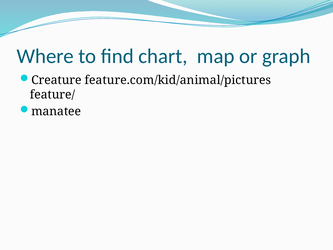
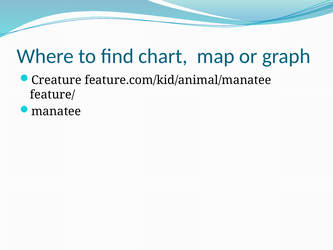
feature.com/kid/animal/pictures: feature.com/kid/animal/pictures -> feature.com/kid/animal/manatee
